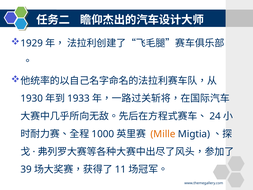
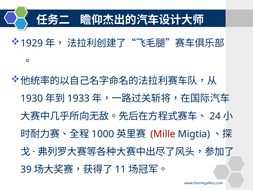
Mille colour: orange -> red
